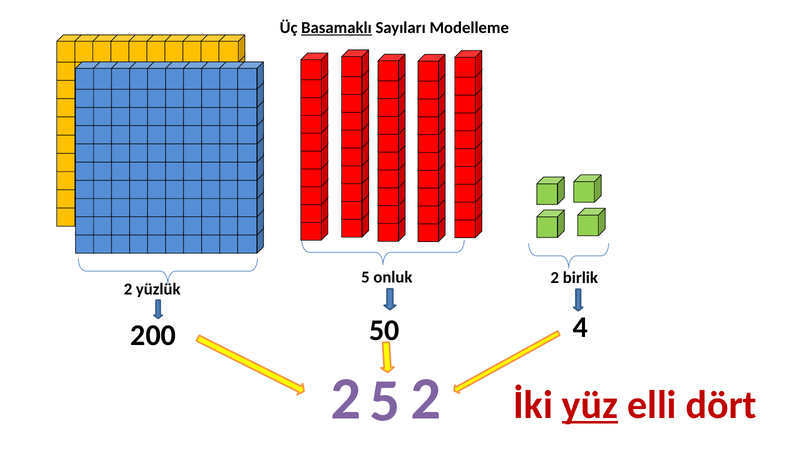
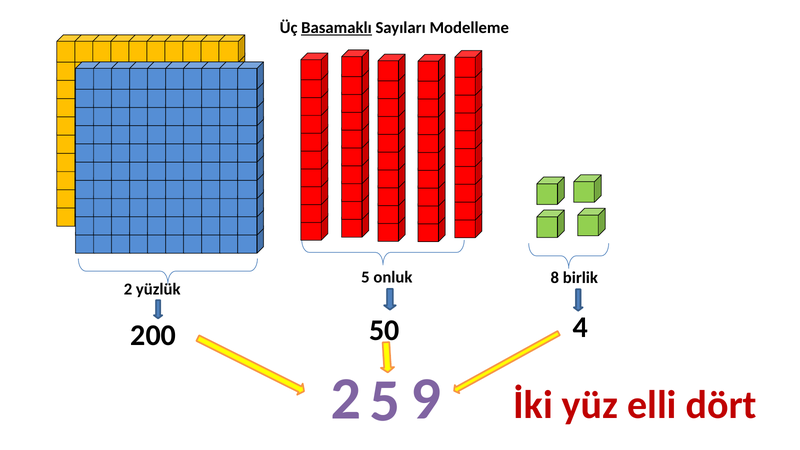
onluk 2: 2 -> 8
5 2: 2 -> 9
yüz underline: present -> none
